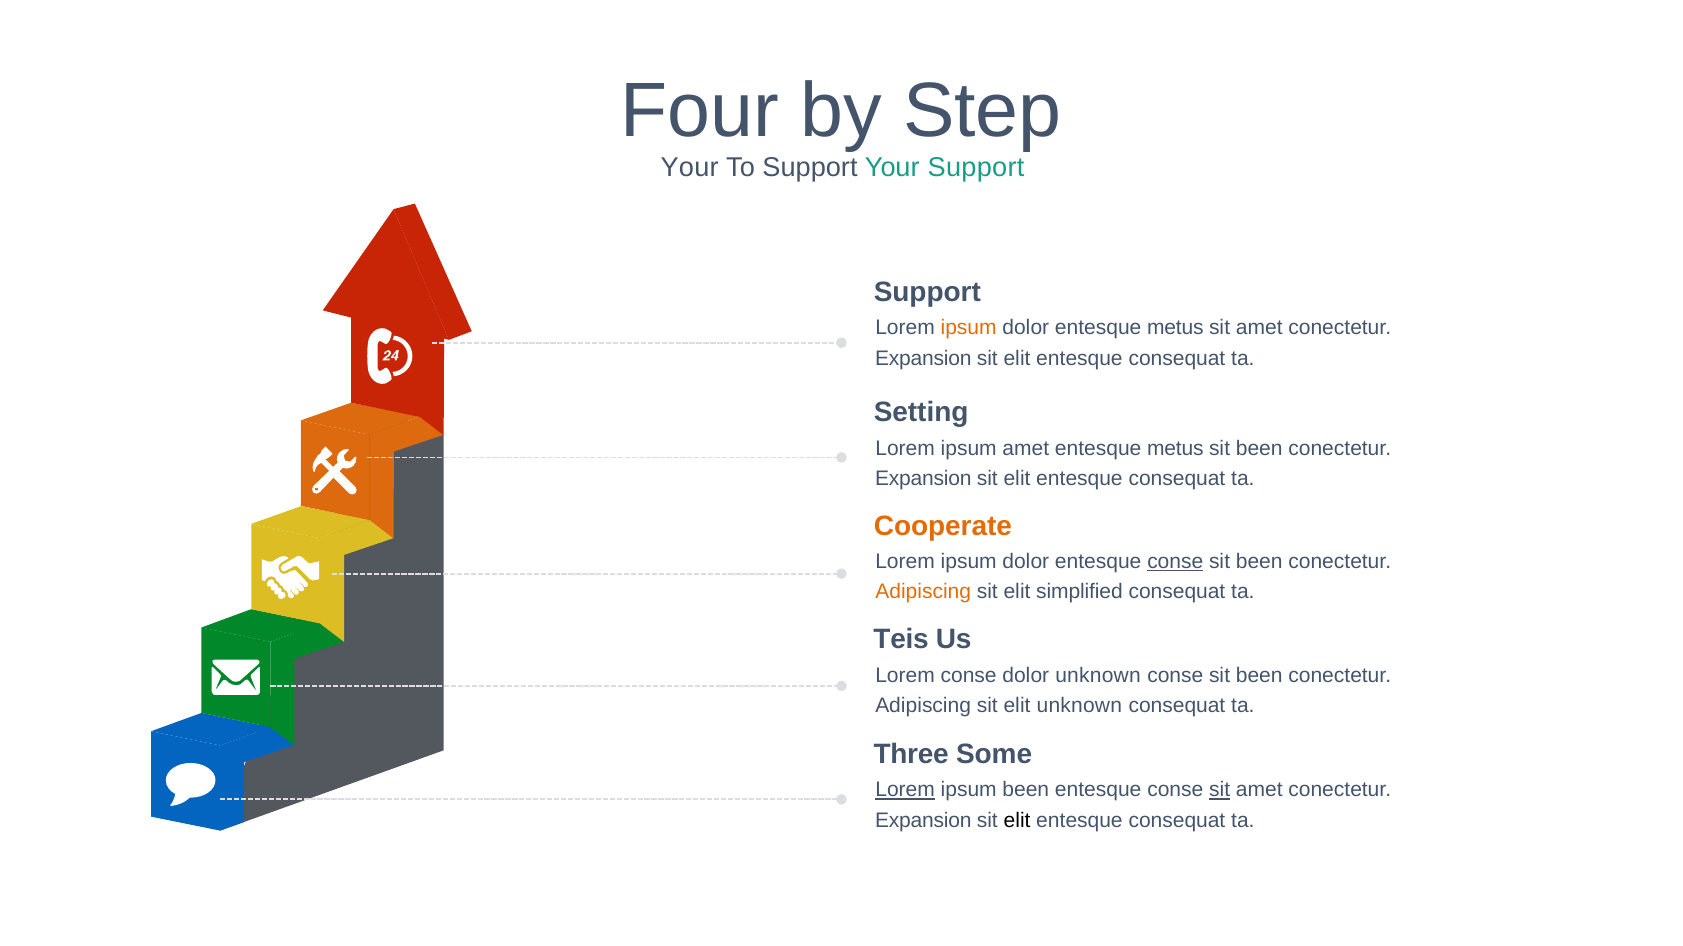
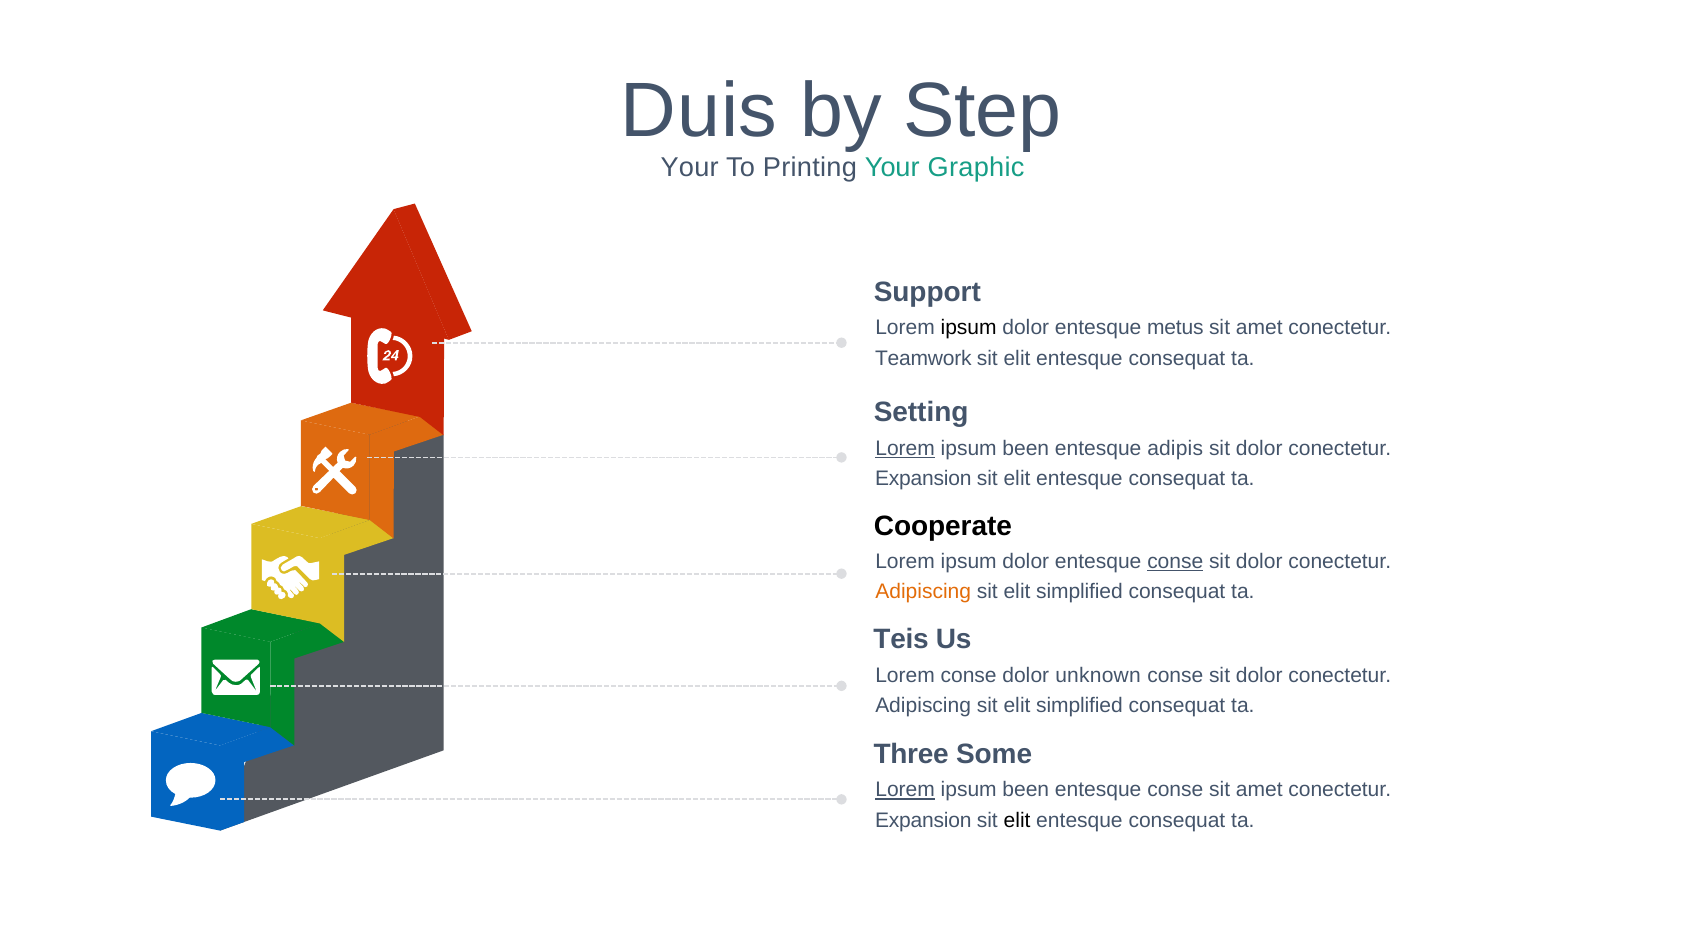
Four: Four -> Duis
To Support: Support -> Printing
Your Support: Support -> Graphic
ipsum at (969, 328) colour: orange -> black
Expansion at (923, 358): Expansion -> Teamwork
Lorem at (905, 449) underline: none -> present
amet at (1026, 449): amet -> been
metus at (1175, 449): metus -> adipis
been at (1259, 449): been -> dolor
Cooperate colour: orange -> black
been at (1259, 562): been -> dolor
been at (1259, 676): been -> dolor
unknown at (1079, 706): unknown -> simplified
sit at (1220, 790) underline: present -> none
